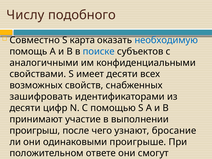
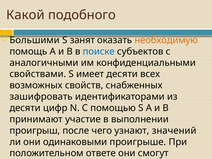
Числу: Числу -> Какой
Совместно: Совместно -> Большими
карта: карта -> занят
необходимую colour: blue -> orange
бросание: бросание -> значений
